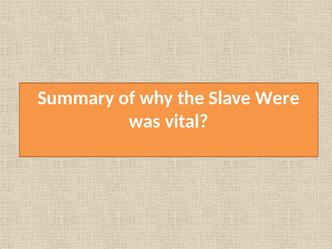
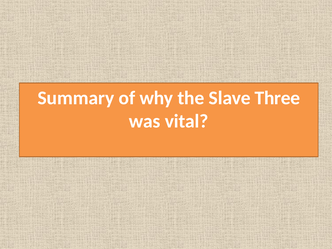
Were: Were -> Three
